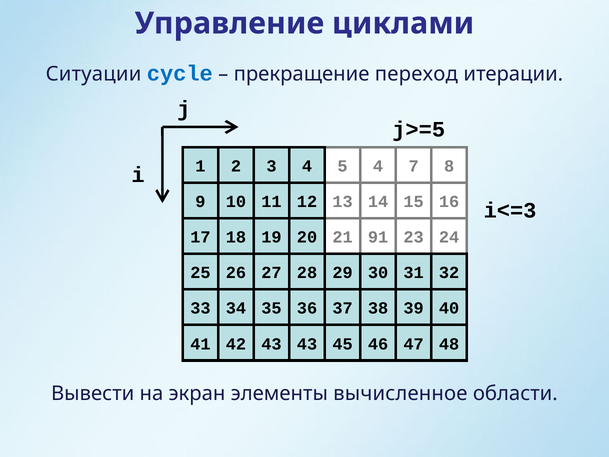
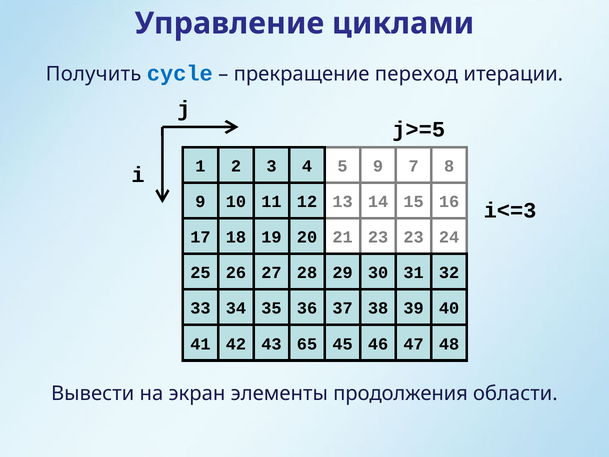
Ситуации: Ситуации -> Получить
5 4: 4 -> 9
21 91: 91 -> 23
43 43: 43 -> 65
вычисленное: вычисленное -> продолжения
